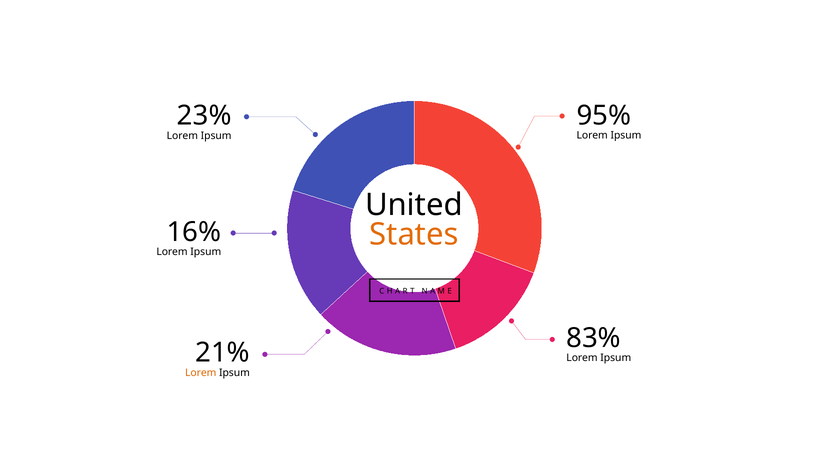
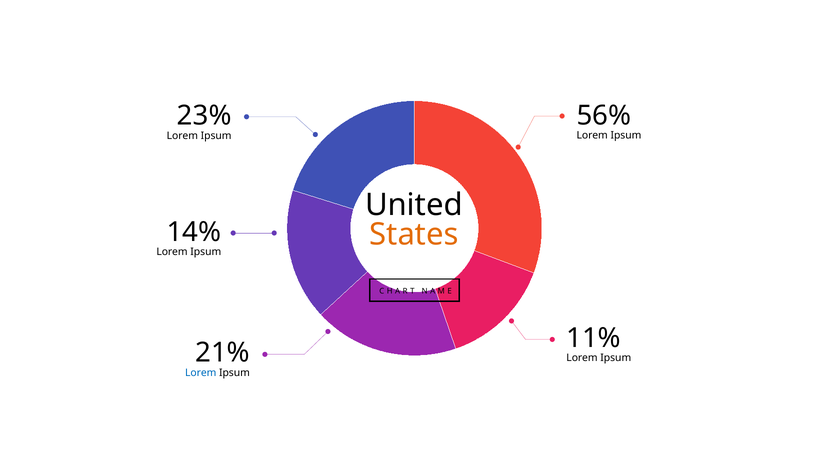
95%: 95% -> 56%
16%: 16% -> 14%
83%: 83% -> 11%
Lorem at (201, 373) colour: orange -> blue
